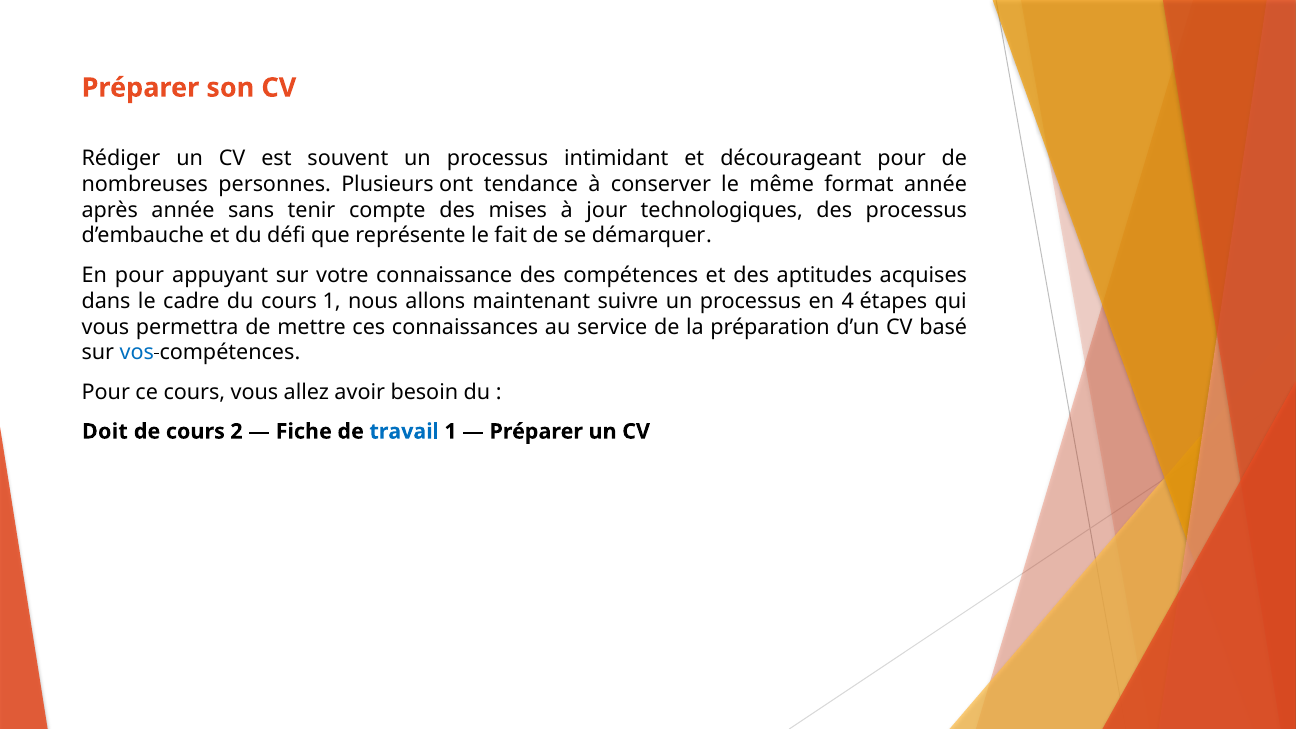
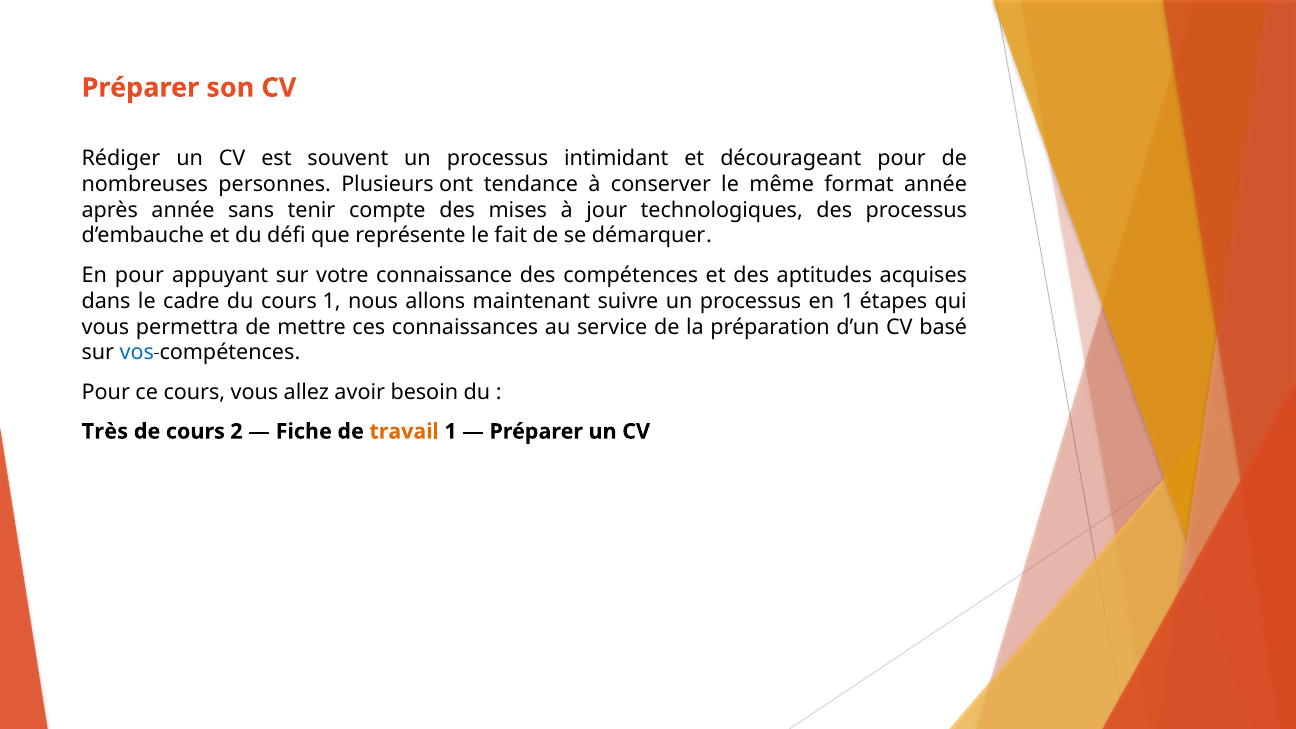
en 4: 4 -> 1
Doit: Doit -> Très
travail colour: blue -> orange
